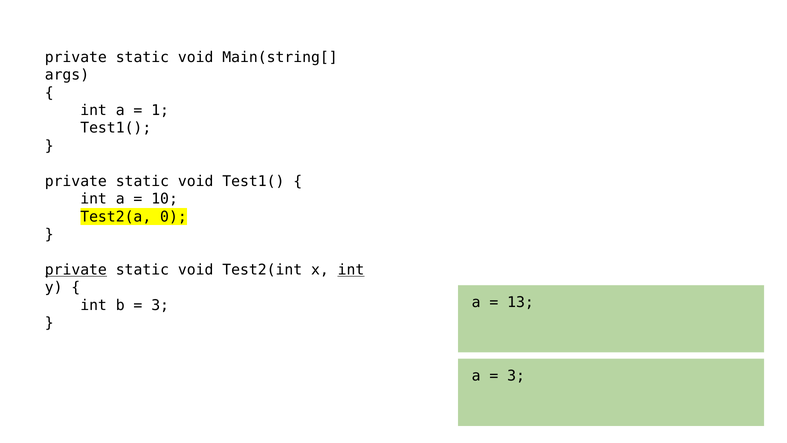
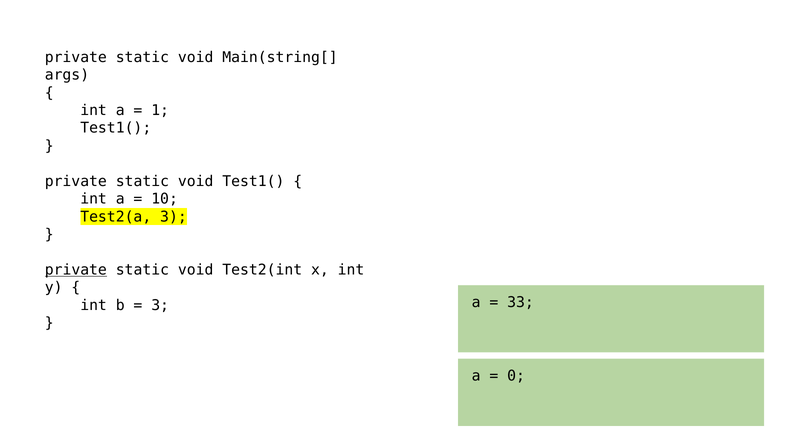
Test2(a 0: 0 -> 3
int at (351, 270) underline: present -> none
13: 13 -> 33
3 at (516, 376): 3 -> 0
